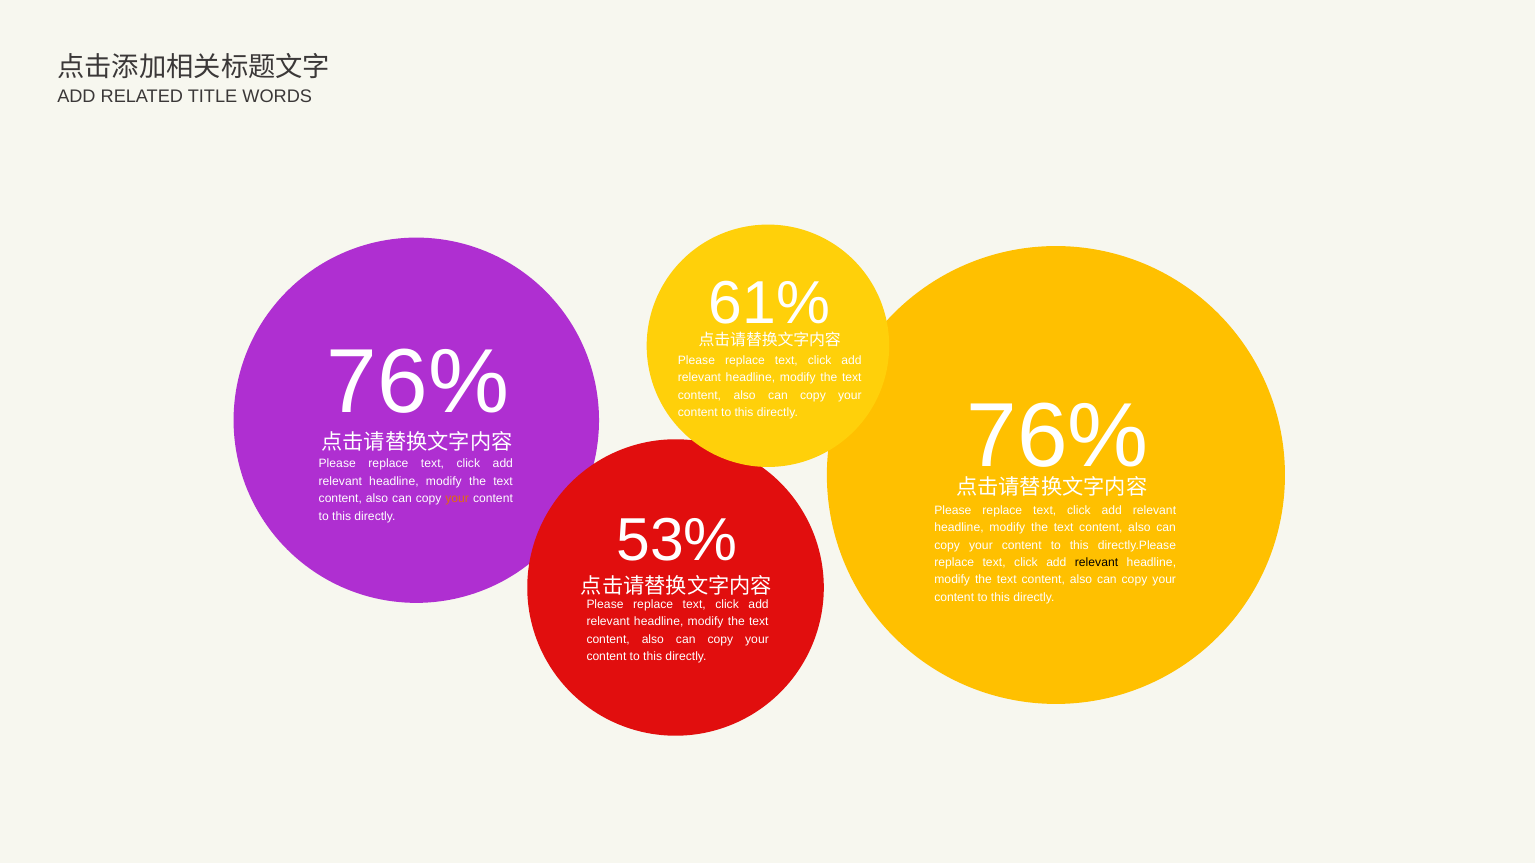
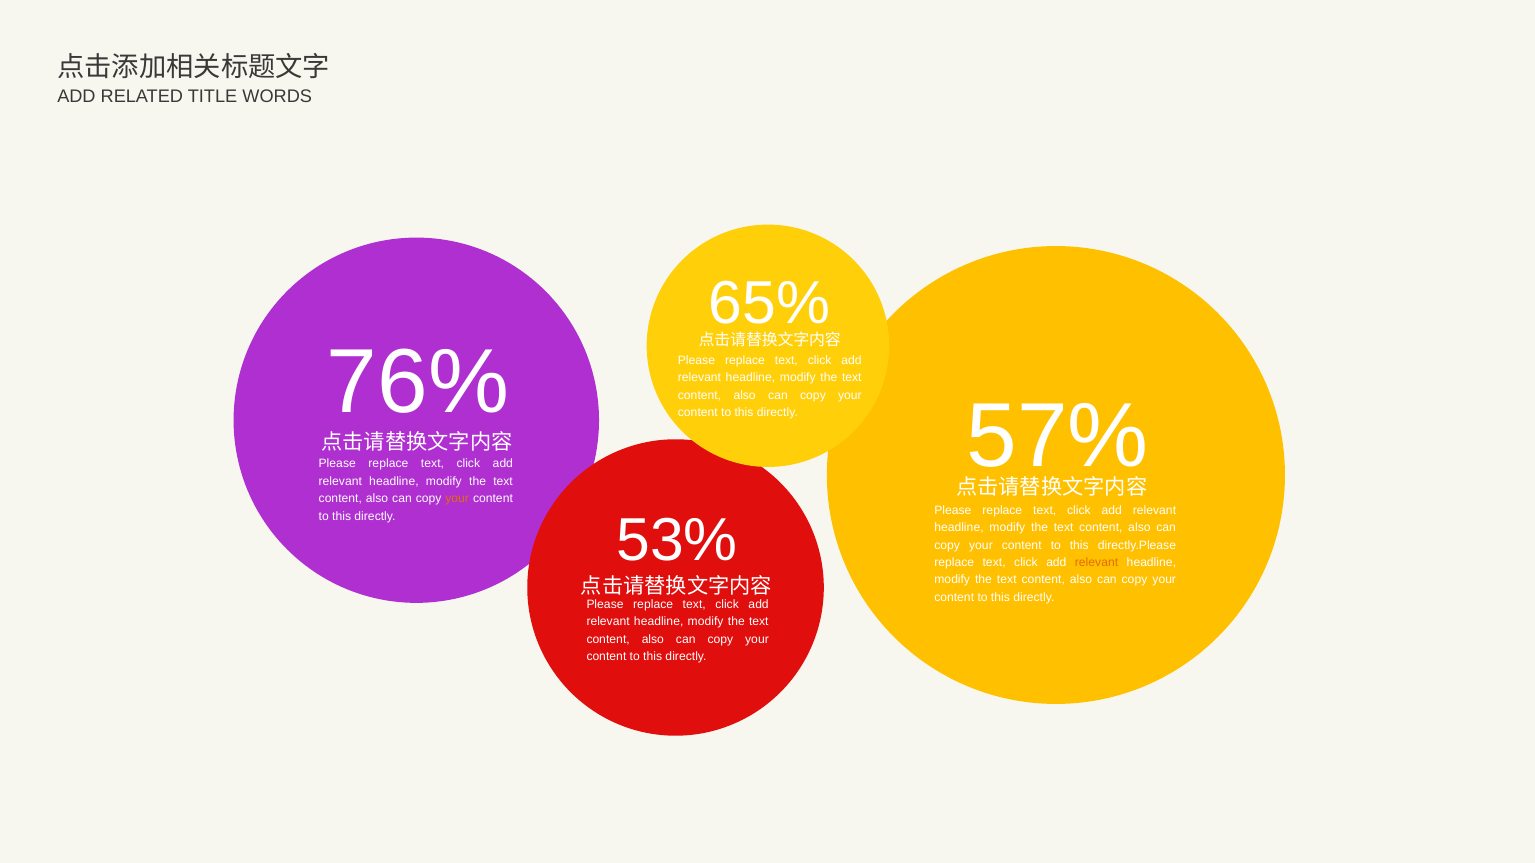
61%: 61% -> 65%
76% at (1058, 437): 76% -> 57%
relevant at (1097, 563) colour: black -> orange
